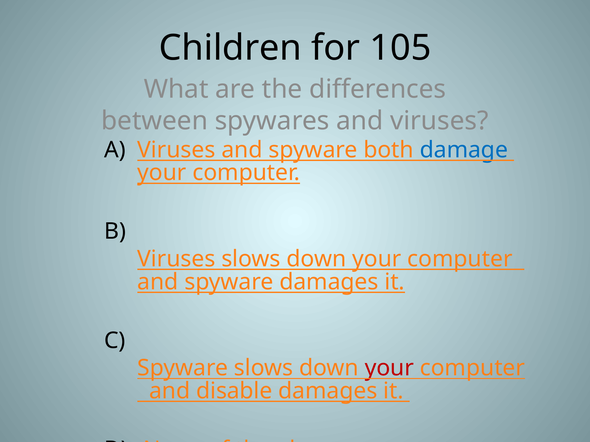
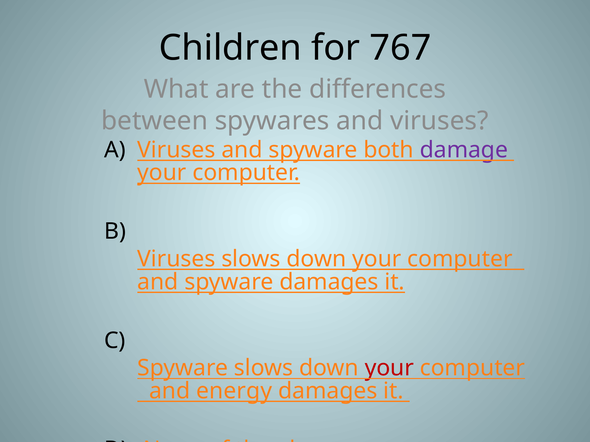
105: 105 -> 767
damage colour: blue -> purple
disable: disable -> energy
